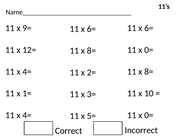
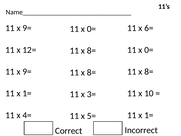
6= at (91, 29): 6= -> 0=
4= at (27, 72): 4= -> 9=
2= at (91, 72): 2= -> 8=
0= at (149, 115): 0= -> 1=
